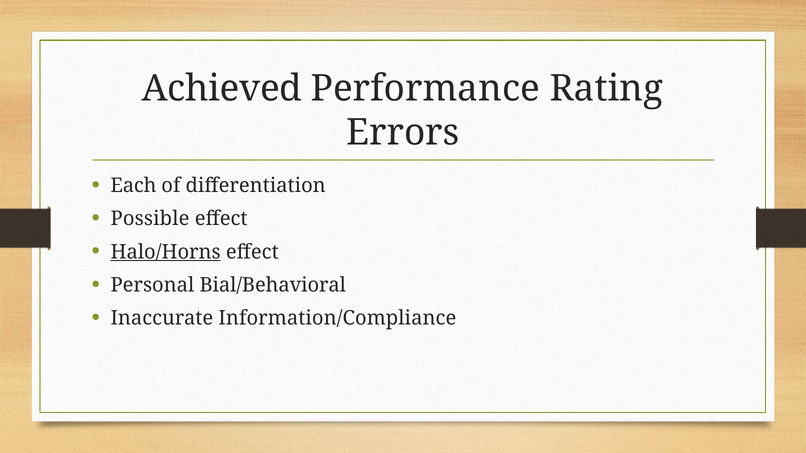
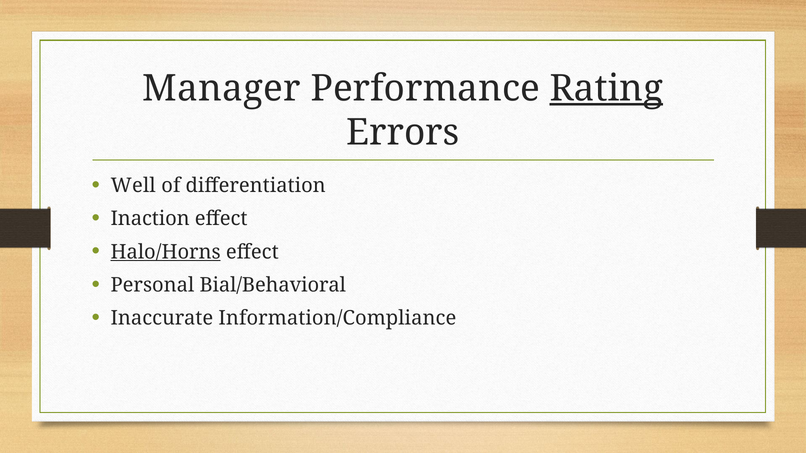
Achieved: Achieved -> Manager
Rating underline: none -> present
Each: Each -> Well
Possible: Possible -> Inaction
